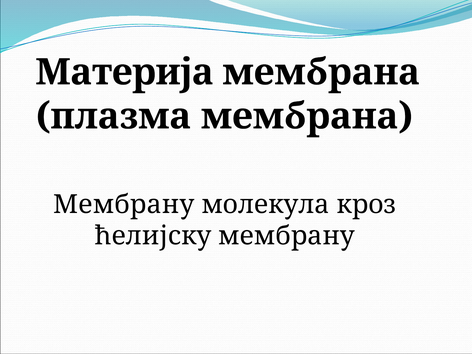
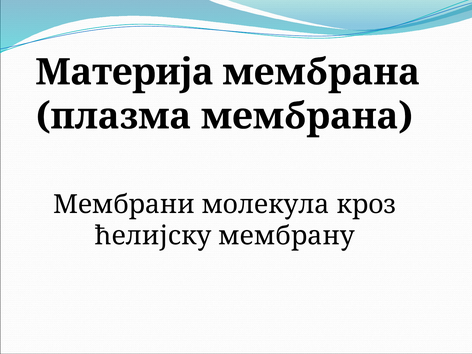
Мембрану at (124, 204): Мембрану -> Мембрани
